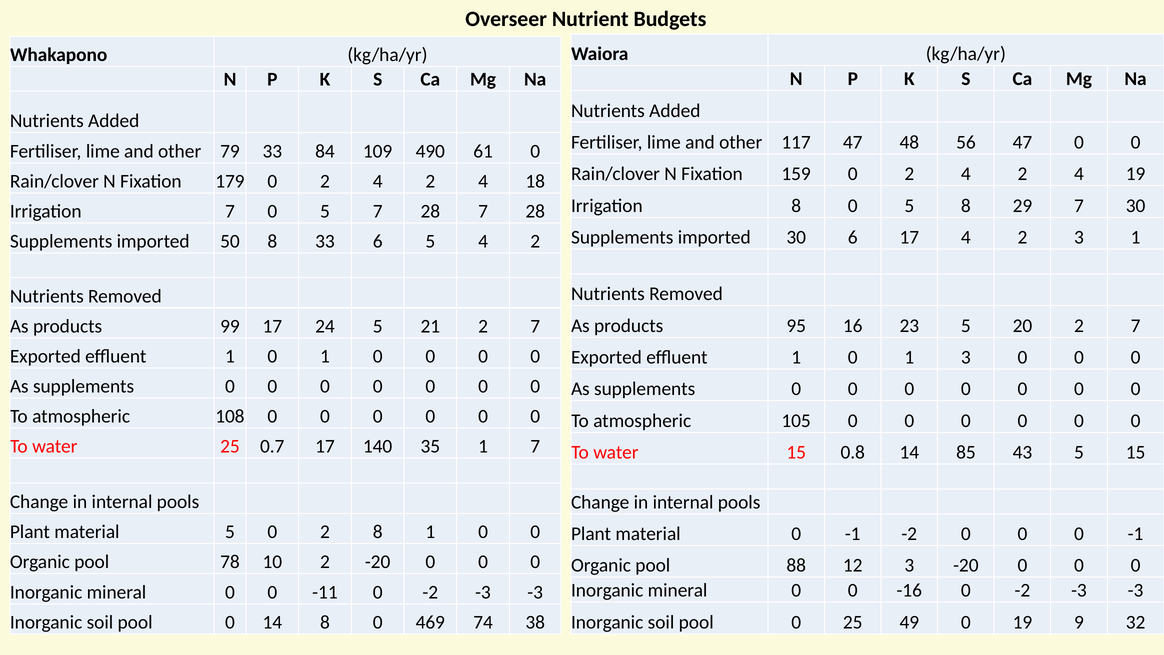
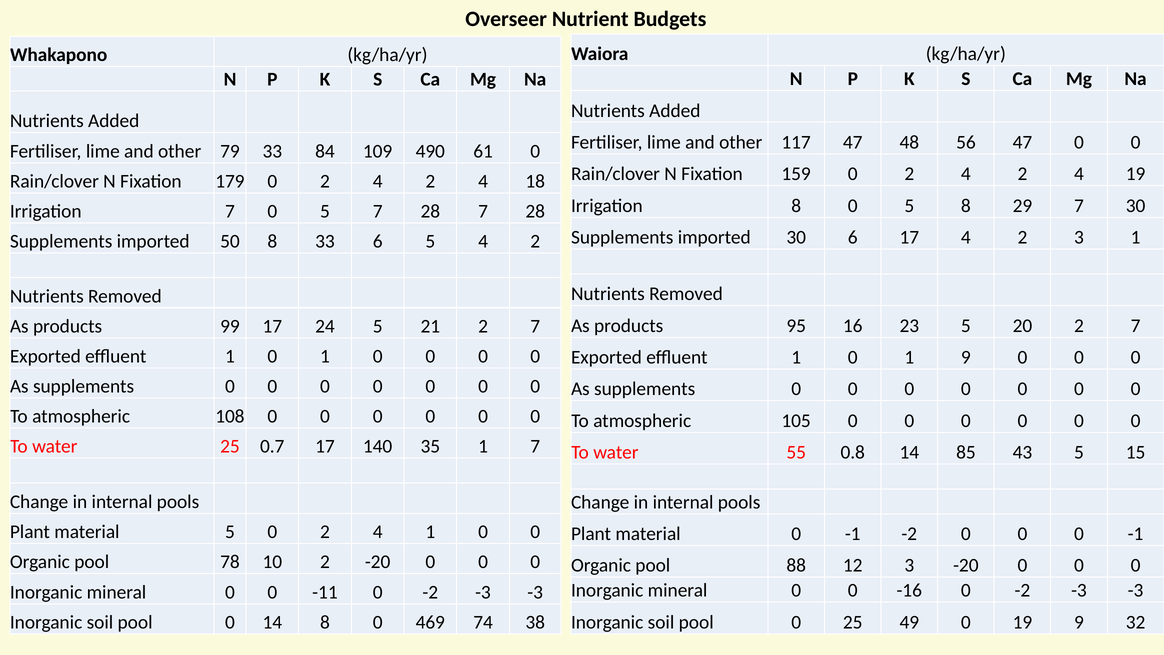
1 3: 3 -> 9
water 15: 15 -> 55
5 0 2 8: 8 -> 4
